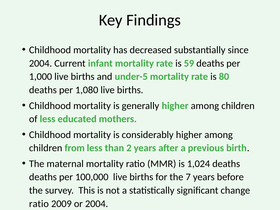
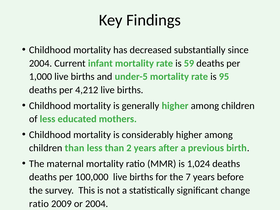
80: 80 -> 95
1,080: 1,080 -> 4,212
children from: from -> than
